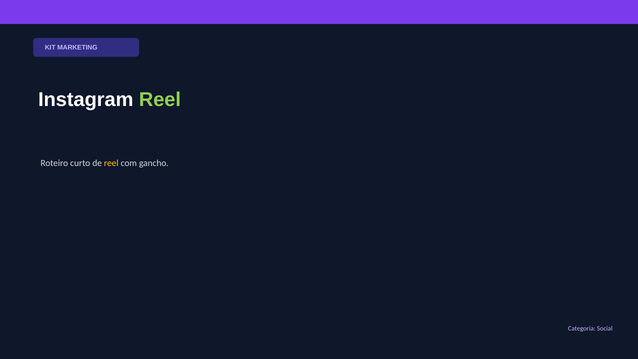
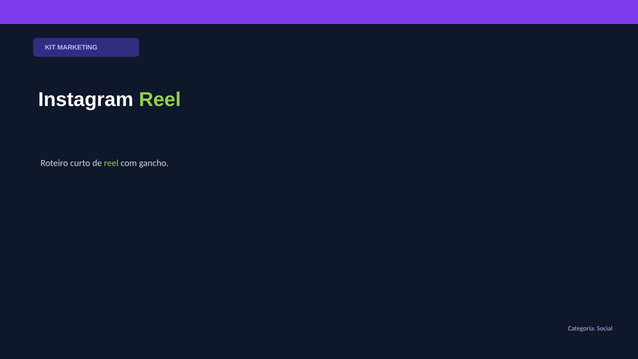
reel at (111, 163) colour: yellow -> light green
